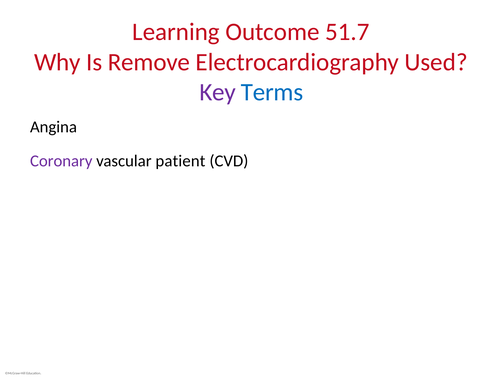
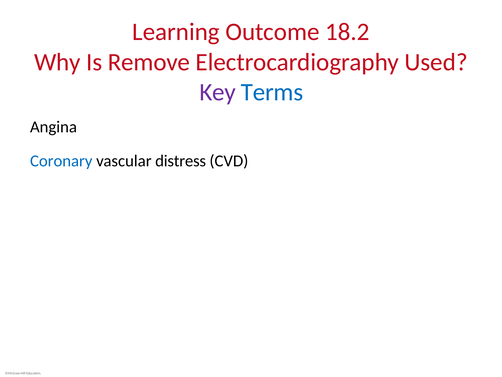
51.7: 51.7 -> 18.2
Coronary colour: purple -> blue
patient: patient -> distress
